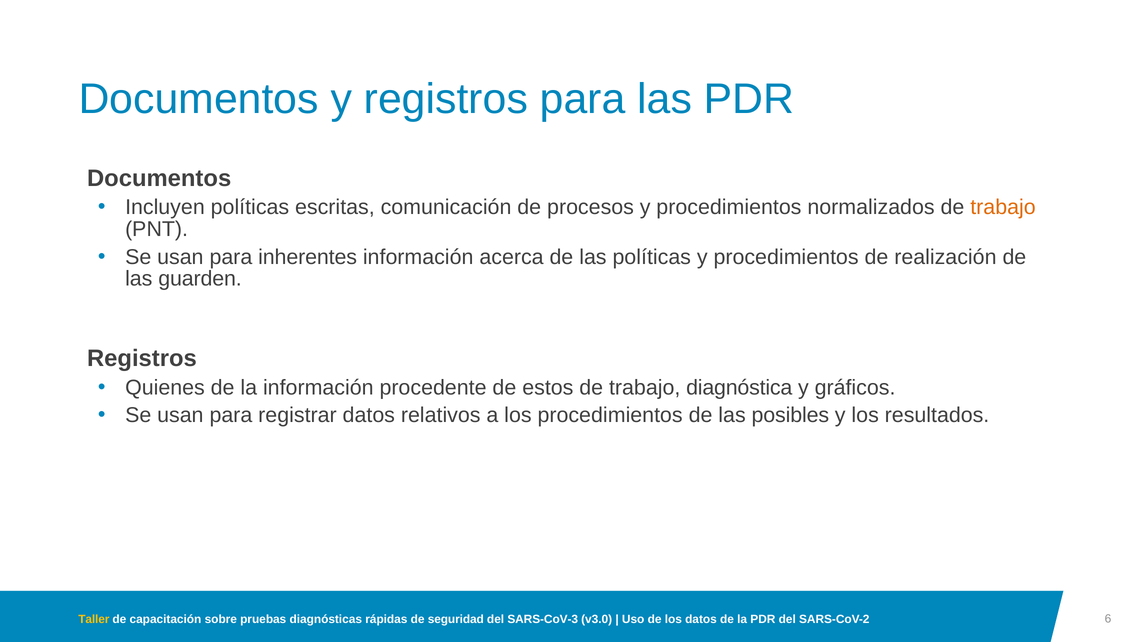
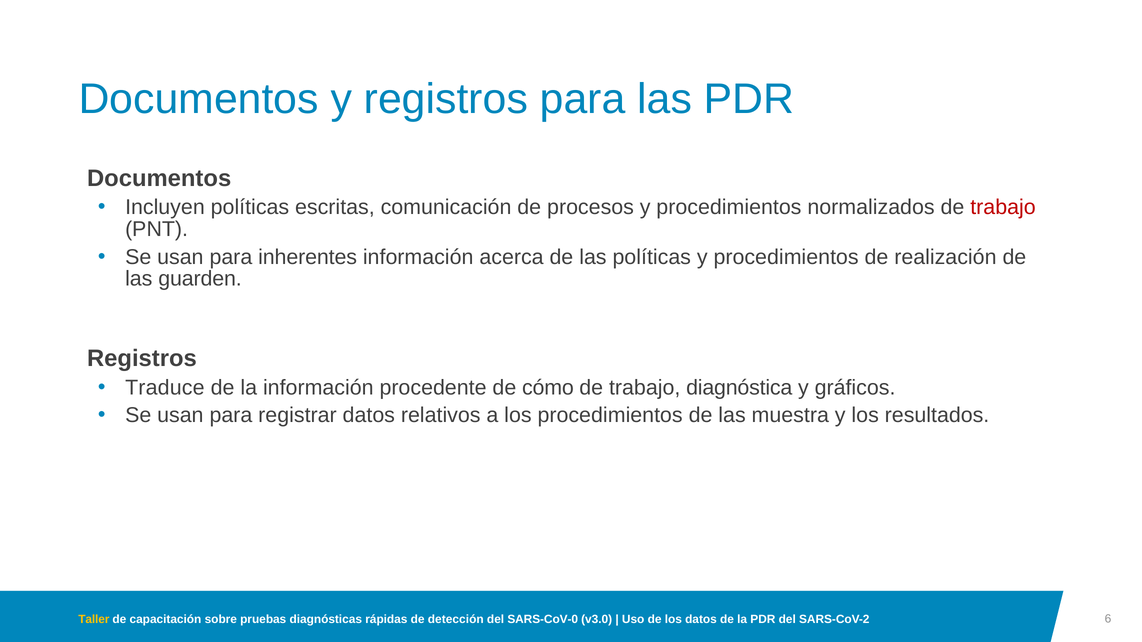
trabajo at (1003, 208) colour: orange -> red
Quienes: Quienes -> Traduce
estos: estos -> cómo
posibles: posibles -> muestra
seguridad: seguridad -> detección
SARS-CoV-3: SARS-CoV-3 -> SARS-CoV-0
